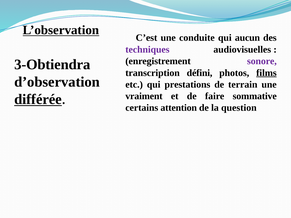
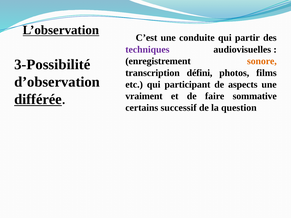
aucun: aucun -> partir
sonore colour: purple -> orange
3-Obtiendra: 3-Obtiendra -> 3-Possibilité
films underline: present -> none
prestations: prestations -> participant
terrain: terrain -> aspects
attention: attention -> successif
